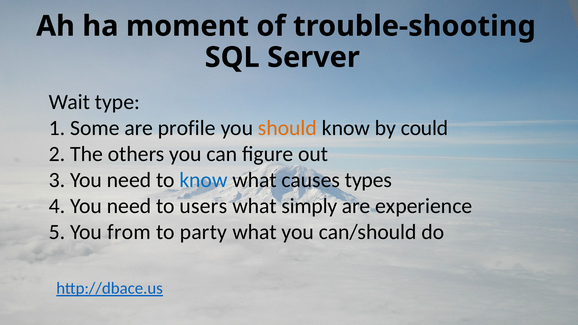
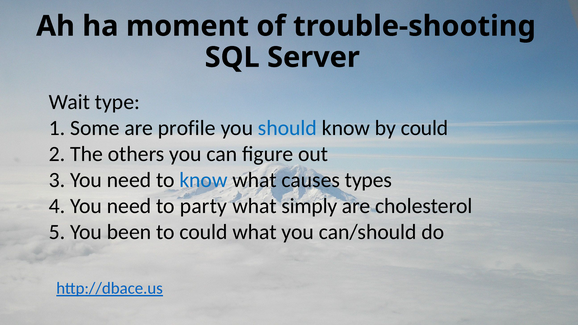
should colour: orange -> blue
users: users -> party
experience: experience -> cholesterol
from: from -> been
to party: party -> could
